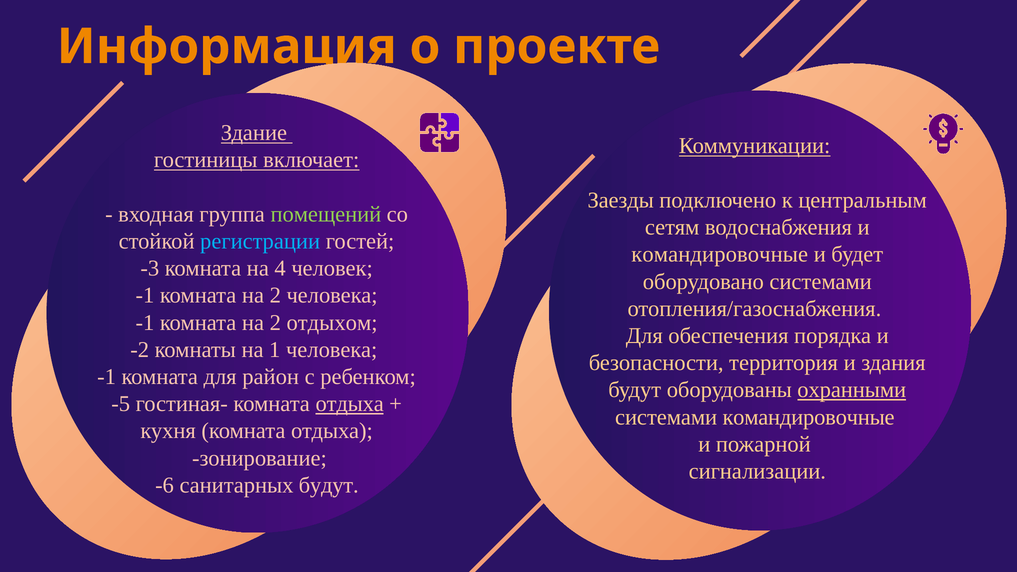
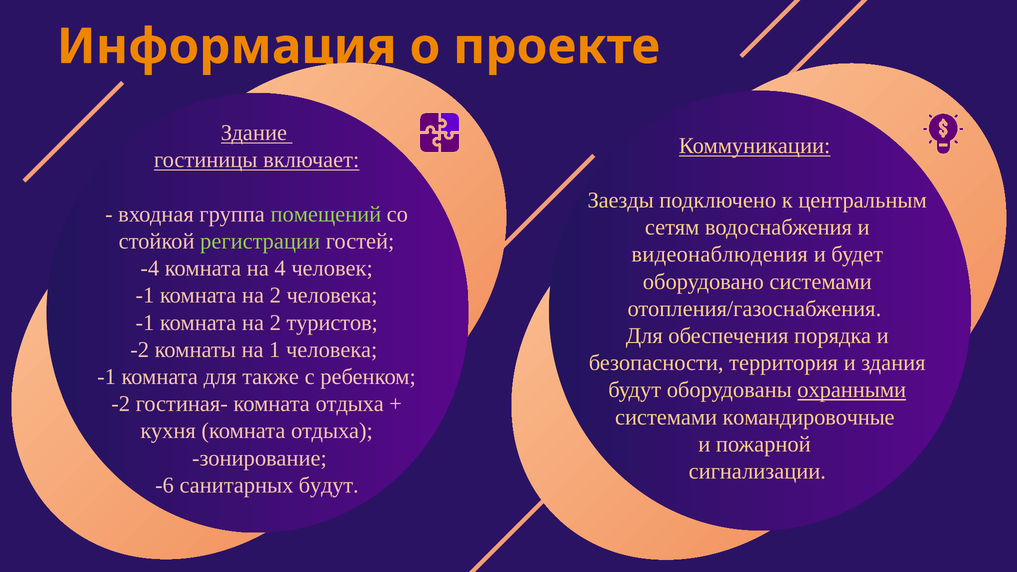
регистрации colour: light blue -> light green
командировочные at (720, 254): командировочные -> видеонаблюдения
-3: -3 -> -4
отдыхом: отдыхом -> туристов
район: район -> также
-5 at (121, 404): -5 -> -2
отдыха at (350, 404) underline: present -> none
